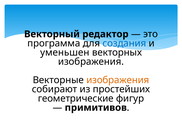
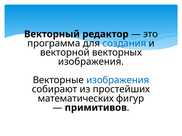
уменьшен: уменьшен -> векторной
изображения at (118, 80) colour: orange -> blue
геометрические: геометрические -> математических
